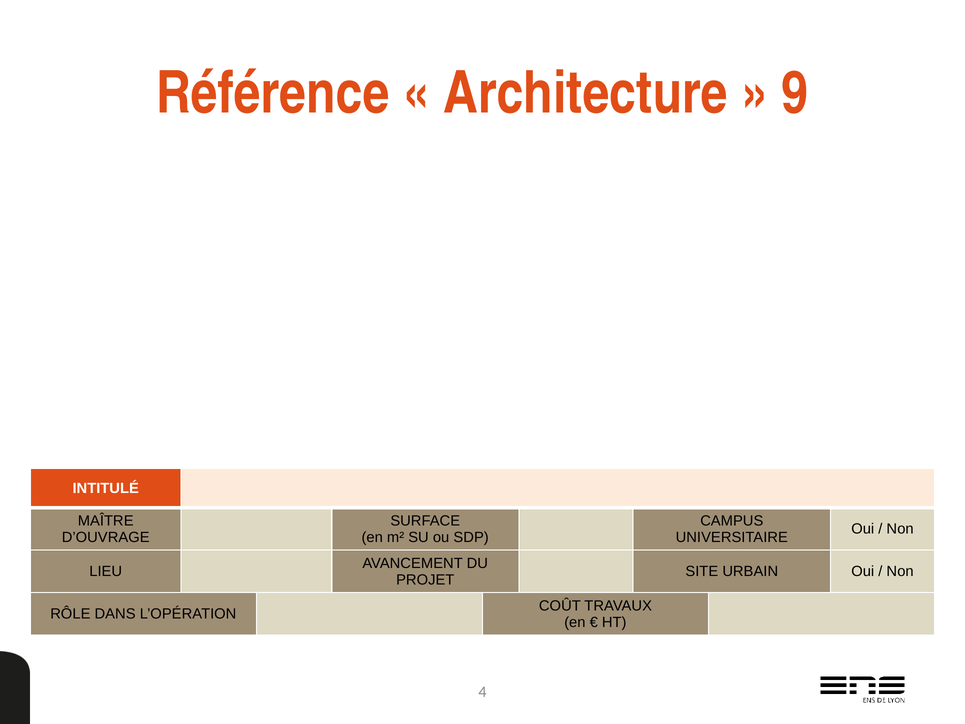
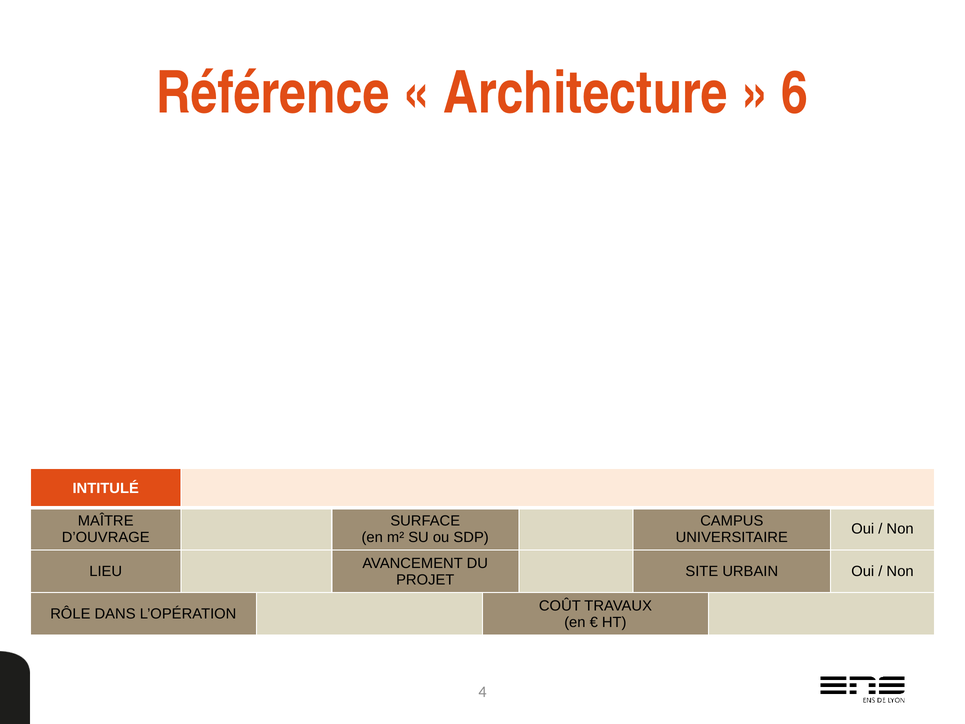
9: 9 -> 6
